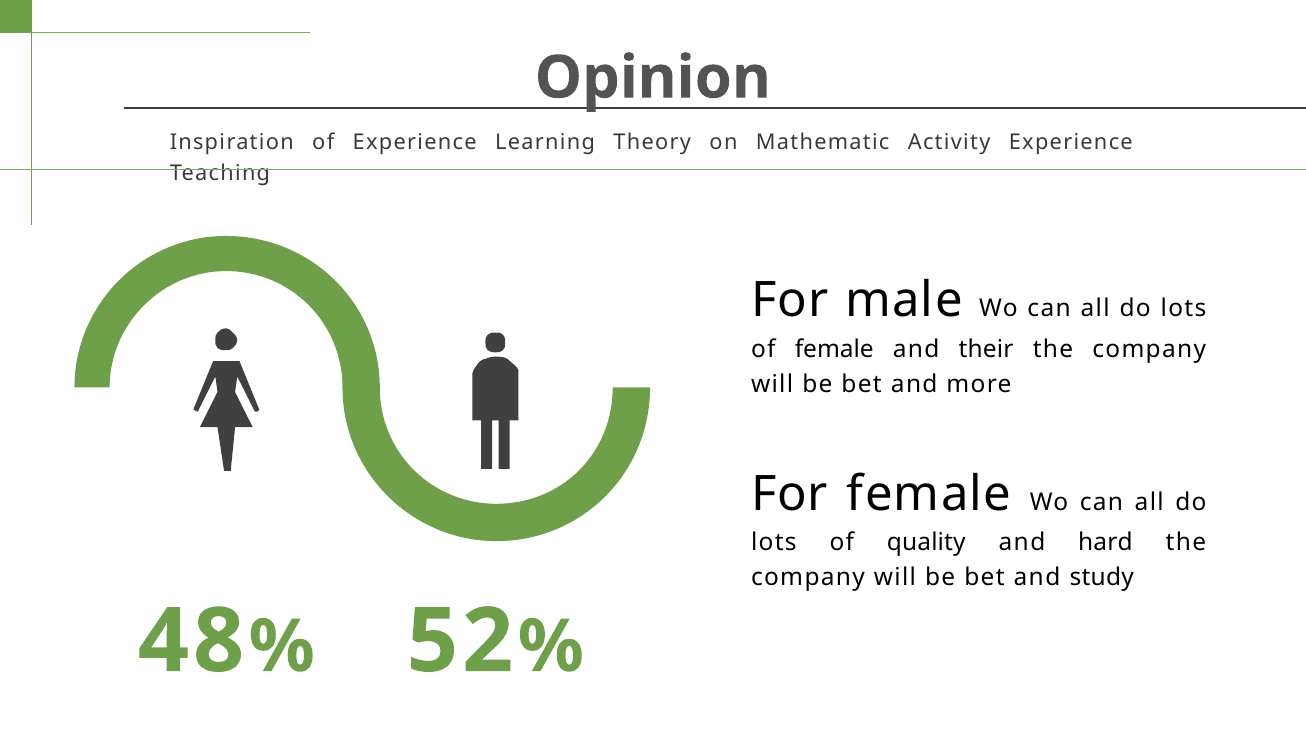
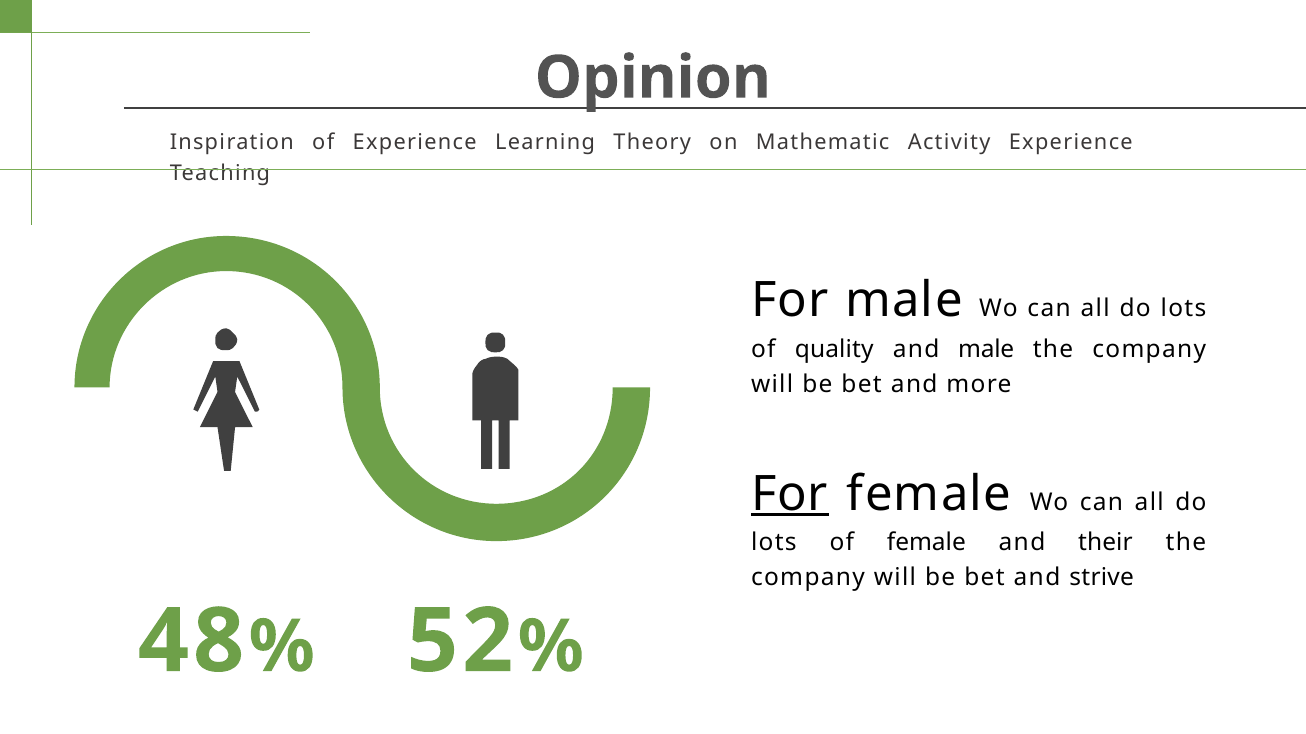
of female: female -> quality
and their: their -> male
For at (790, 494) underline: none -> present
of quality: quality -> female
hard: hard -> their
study: study -> strive
